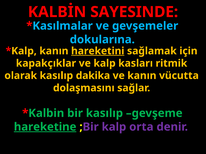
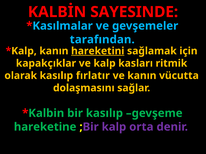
dokularına: dokularına -> tarafından
dakika: dakika -> fırlatır
hareketine underline: present -> none
